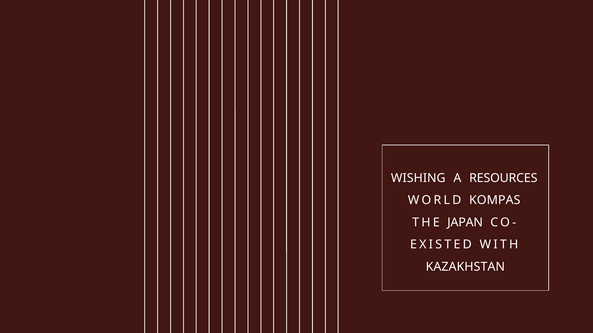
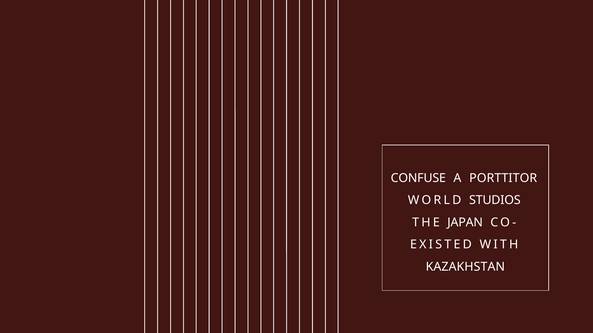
WISHING: WISHING -> CONFUSE
RESOURCES: RESOURCES -> PORTTITOR
KOMPAS: KOMPAS -> STUDIOS
